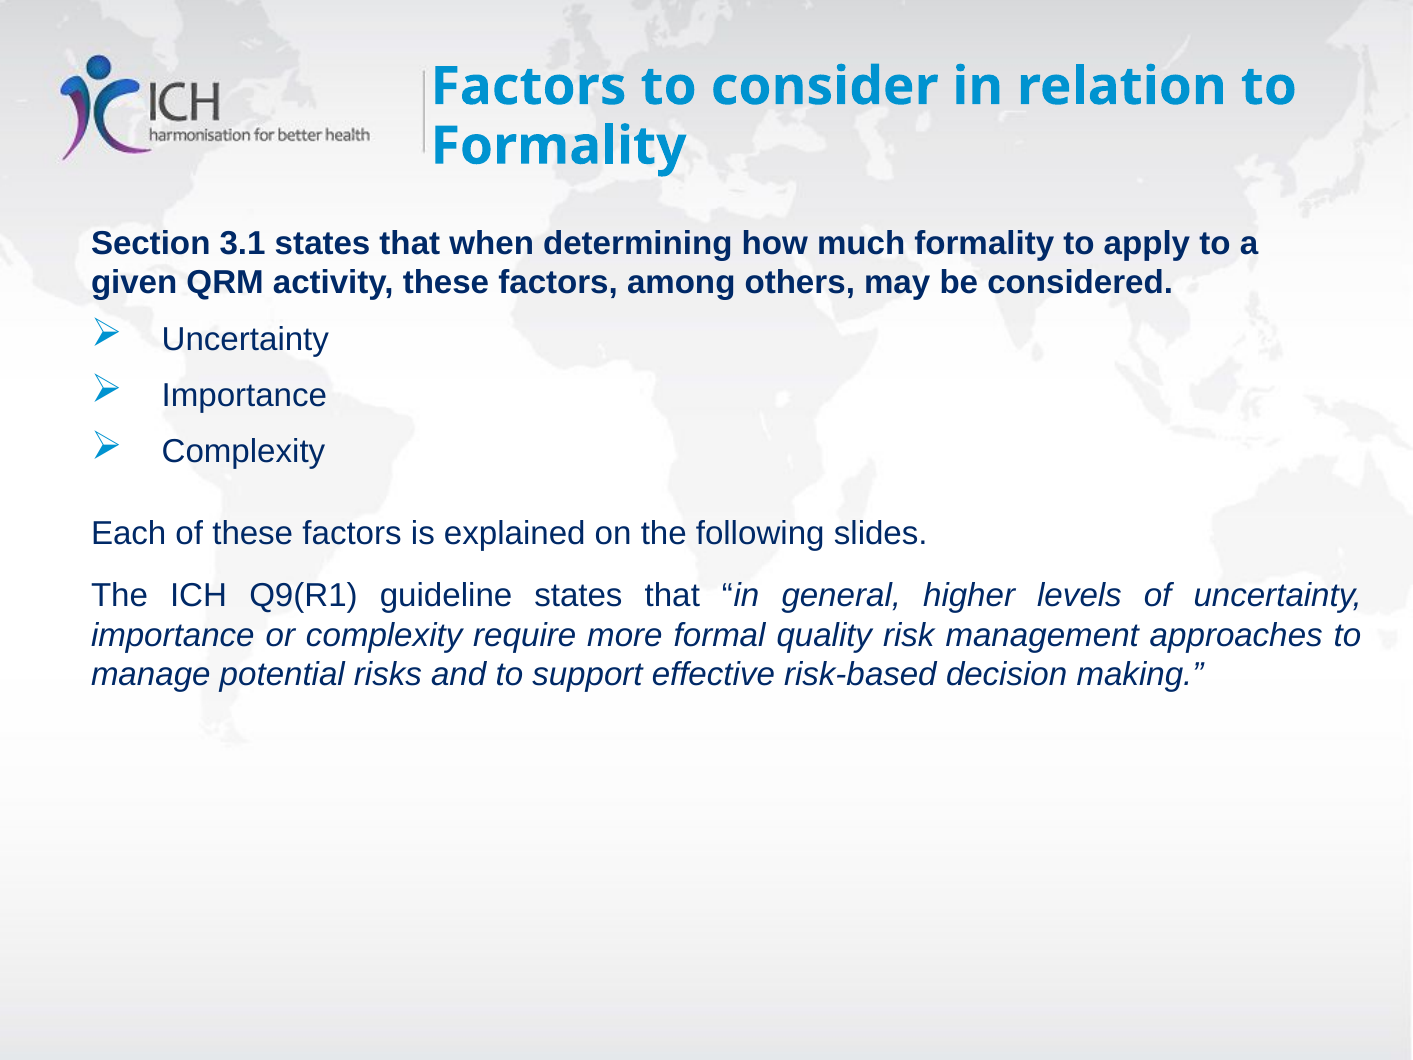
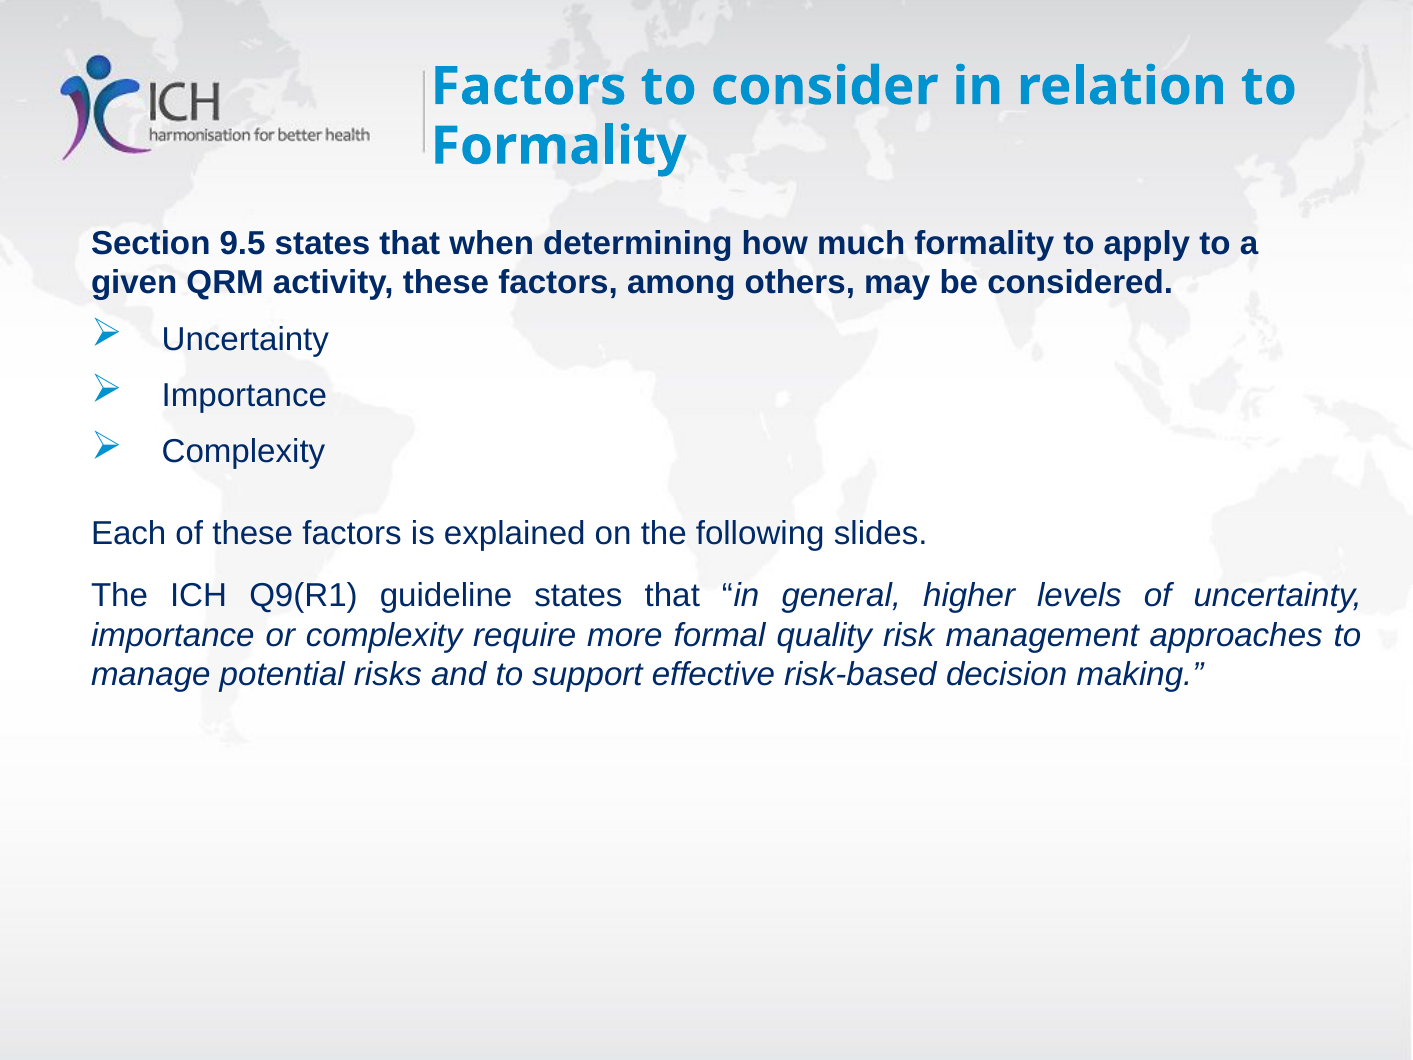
3.1: 3.1 -> 9.5
